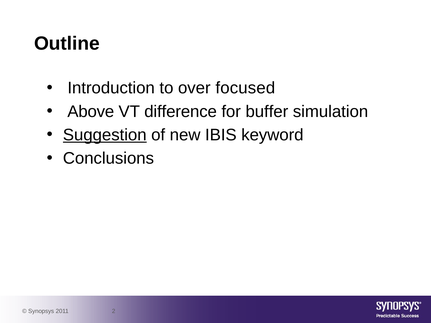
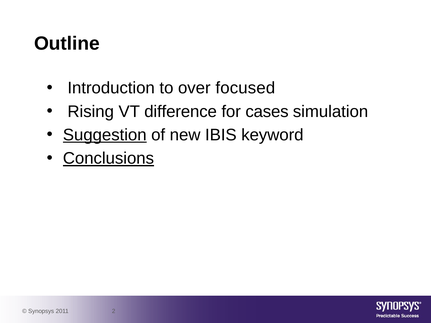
Above: Above -> Rising
buffer: buffer -> cases
Conclusions underline: none -> present
